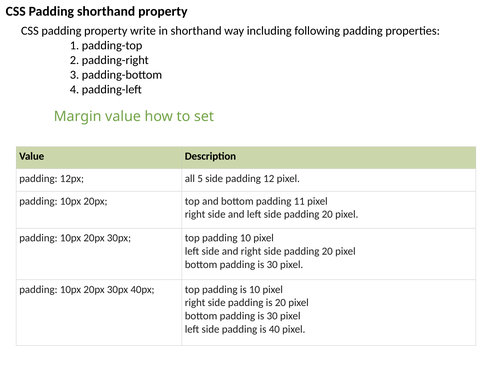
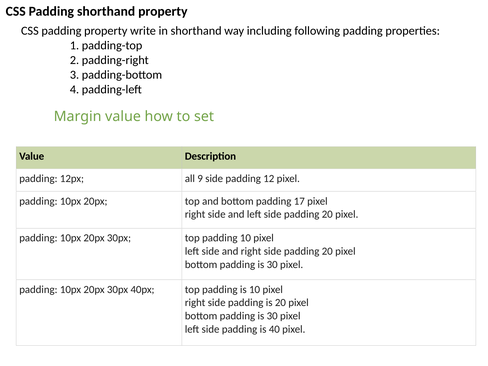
5: 5 -> 9
11: 11 -> 17
